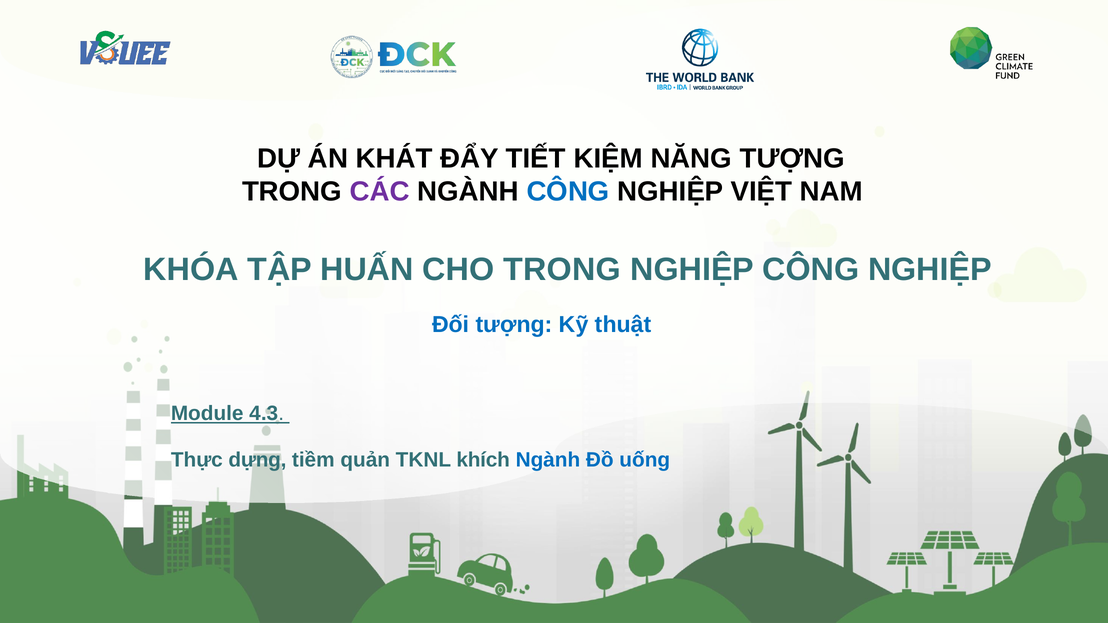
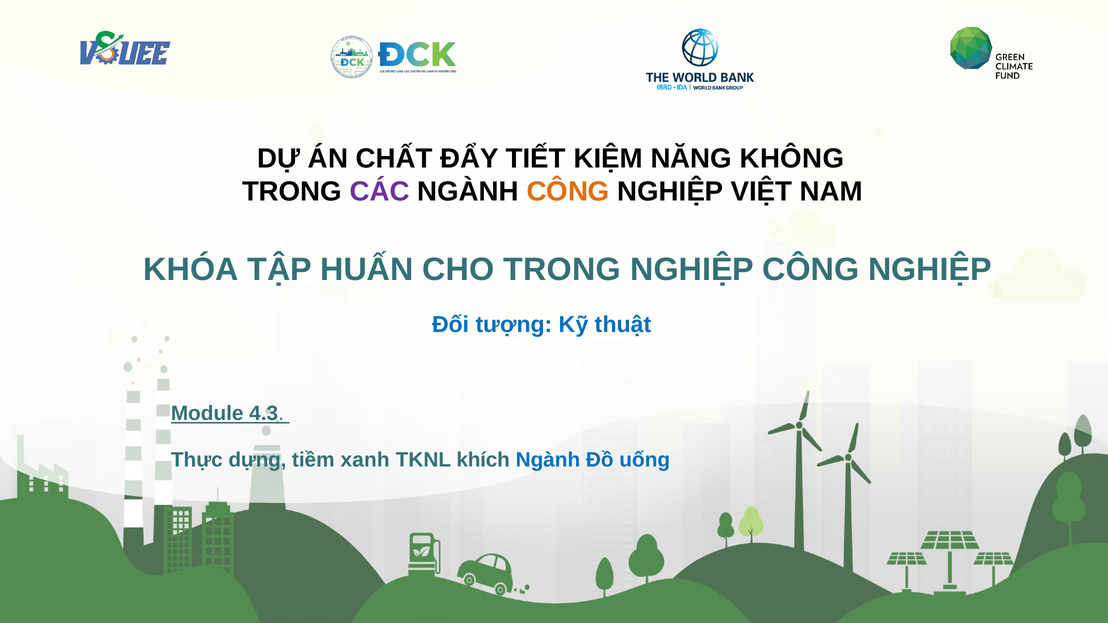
KHÁT: KHÁT -> CHẤT
NĂNG TƯỢNG: TƯỢNG -> KHÔNG
CÔNG at (568, 192) colour: blue -> orange
quản: quản -> xanh
